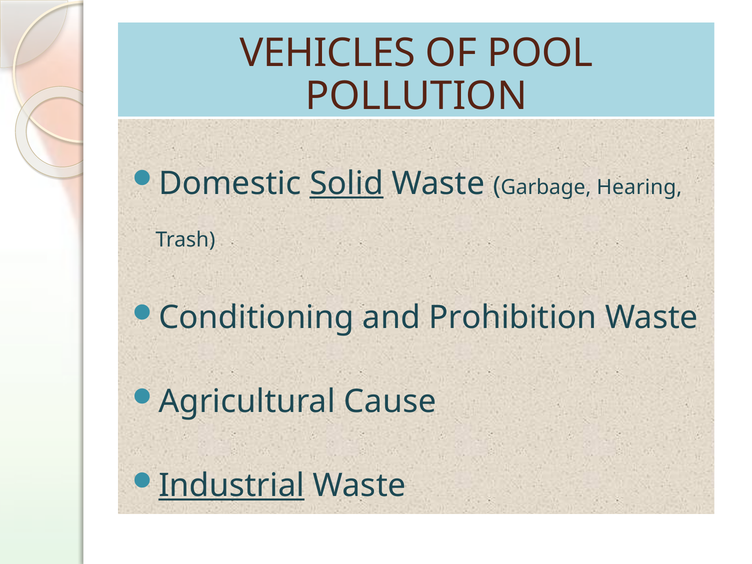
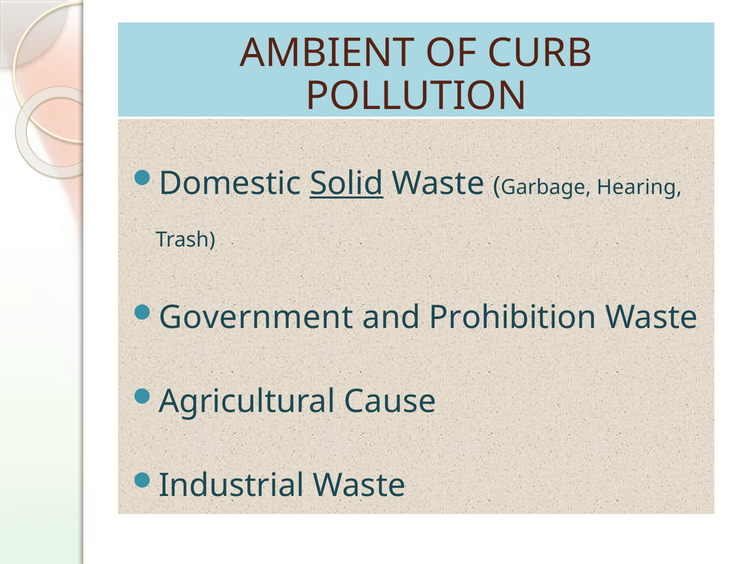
VEHICLES: VEHICLES -> AMBIENT
POOL: POOL -> CURB
Conditioning: Conditioning -> Government
Industrial underline: present -> none
